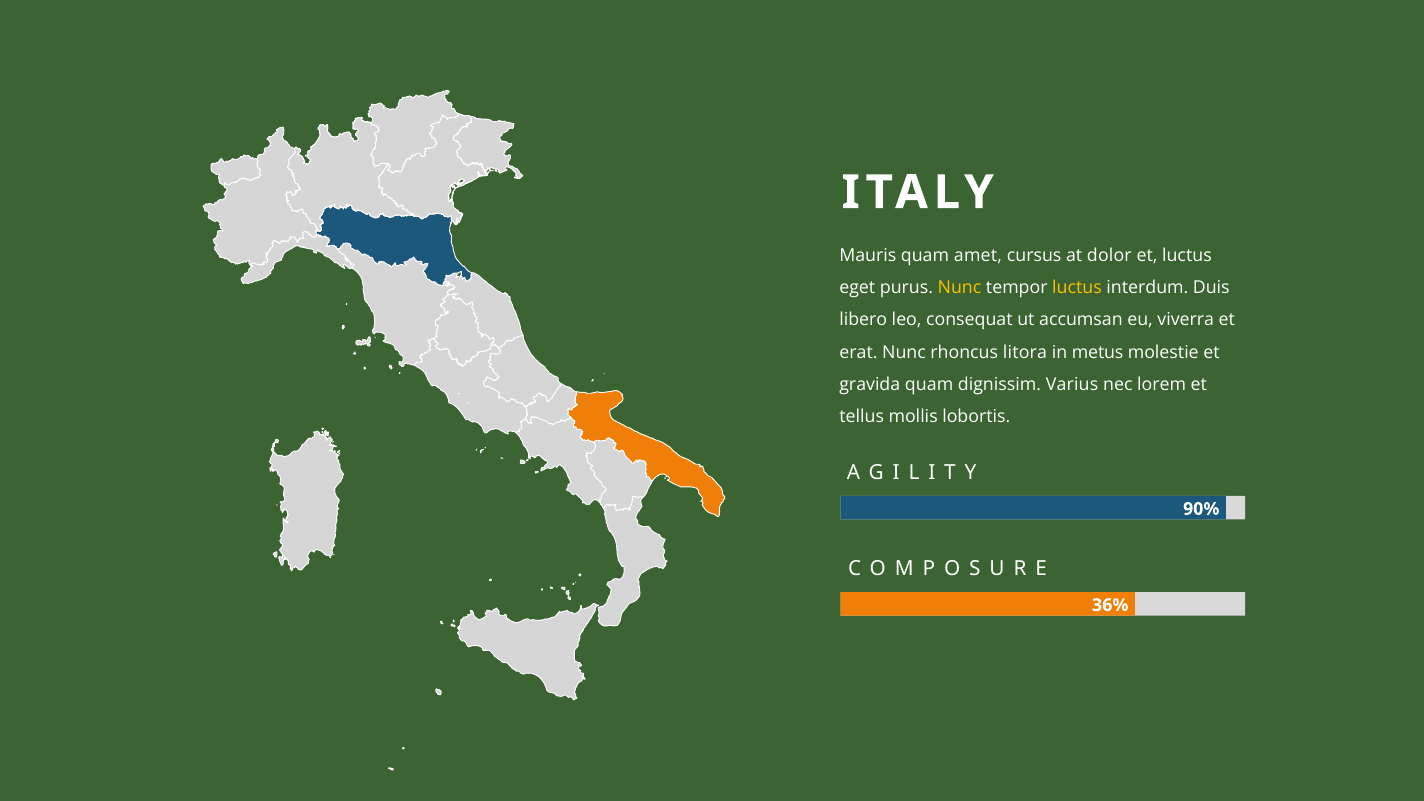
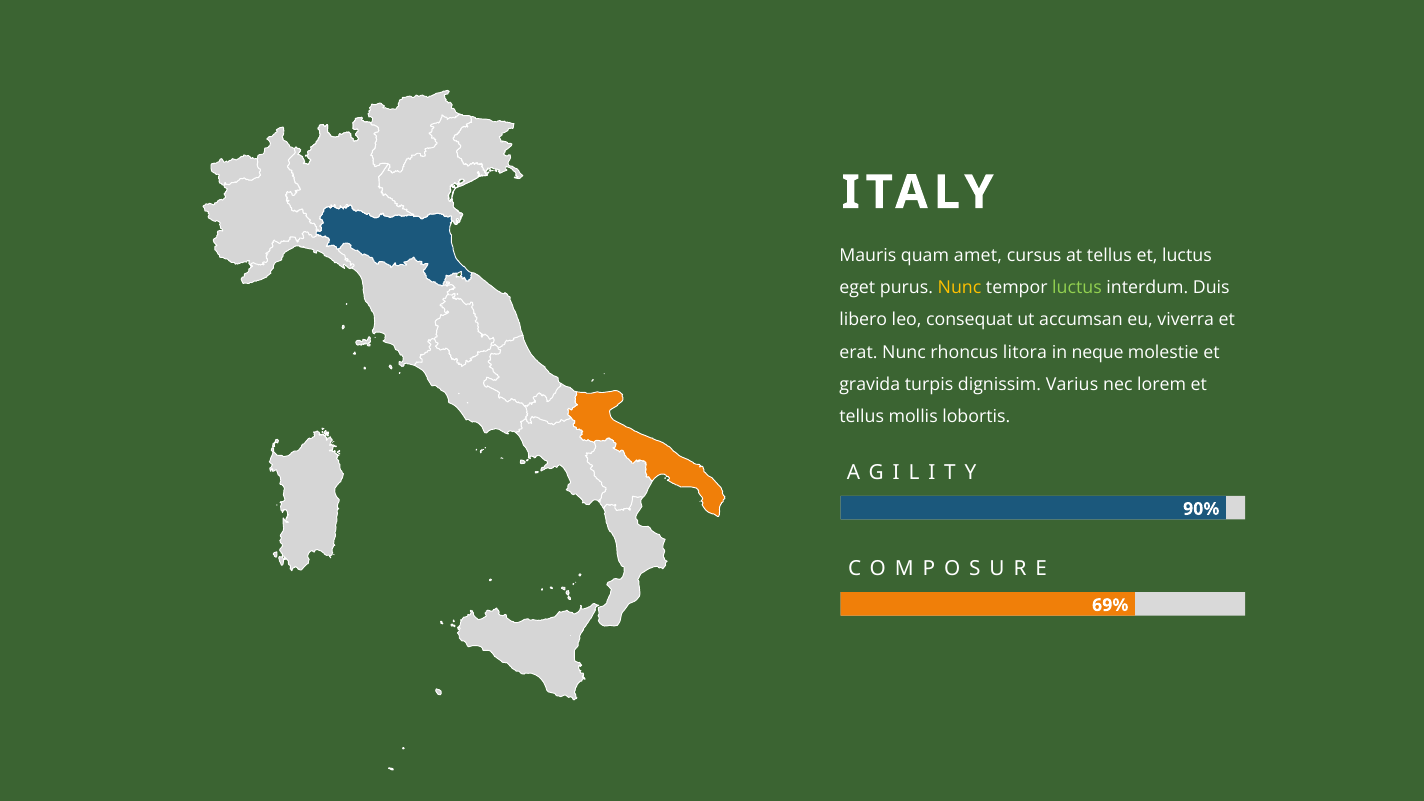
at dolor: dolor -> tellus
luctus at (1077, 288) colour: yellow -> light green
metus: metus -> neque
gravida quam: quam -> turpis
36%: 36% -> 69%
